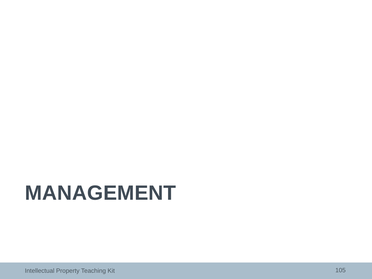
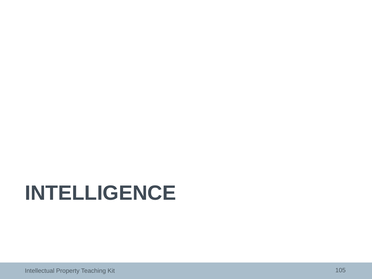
MANAGEMENT: MANAGEMENT -> INTELLIGENCE
